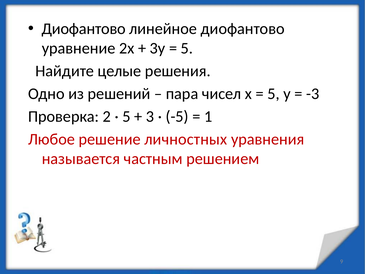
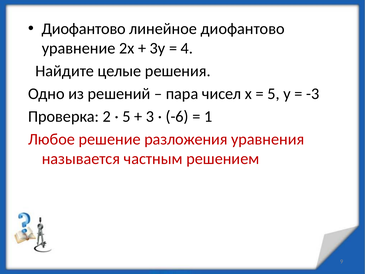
5 at (187, 48): 5 -> 4
-5: -5 -> -6
личностных: личностных -> разложения
